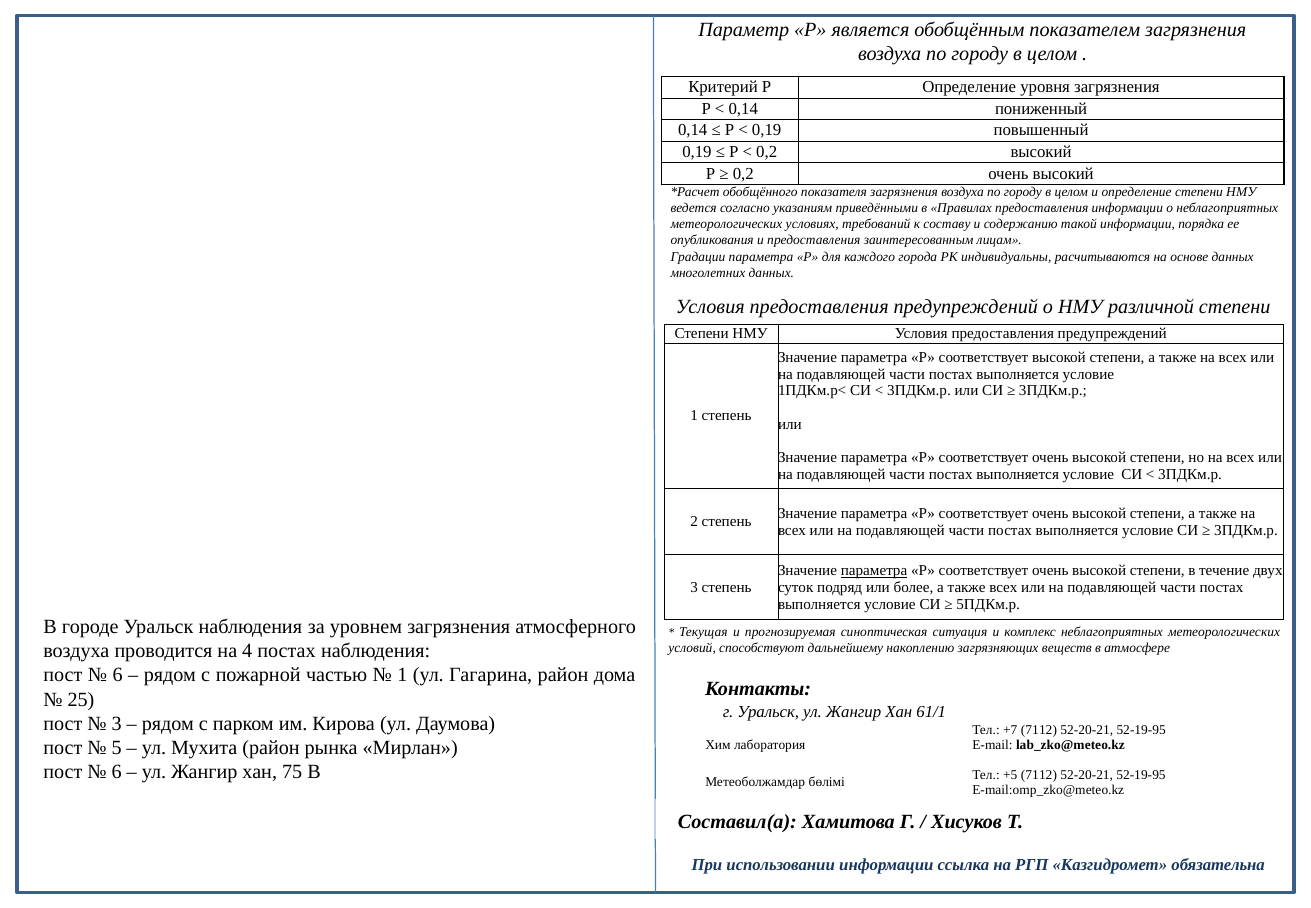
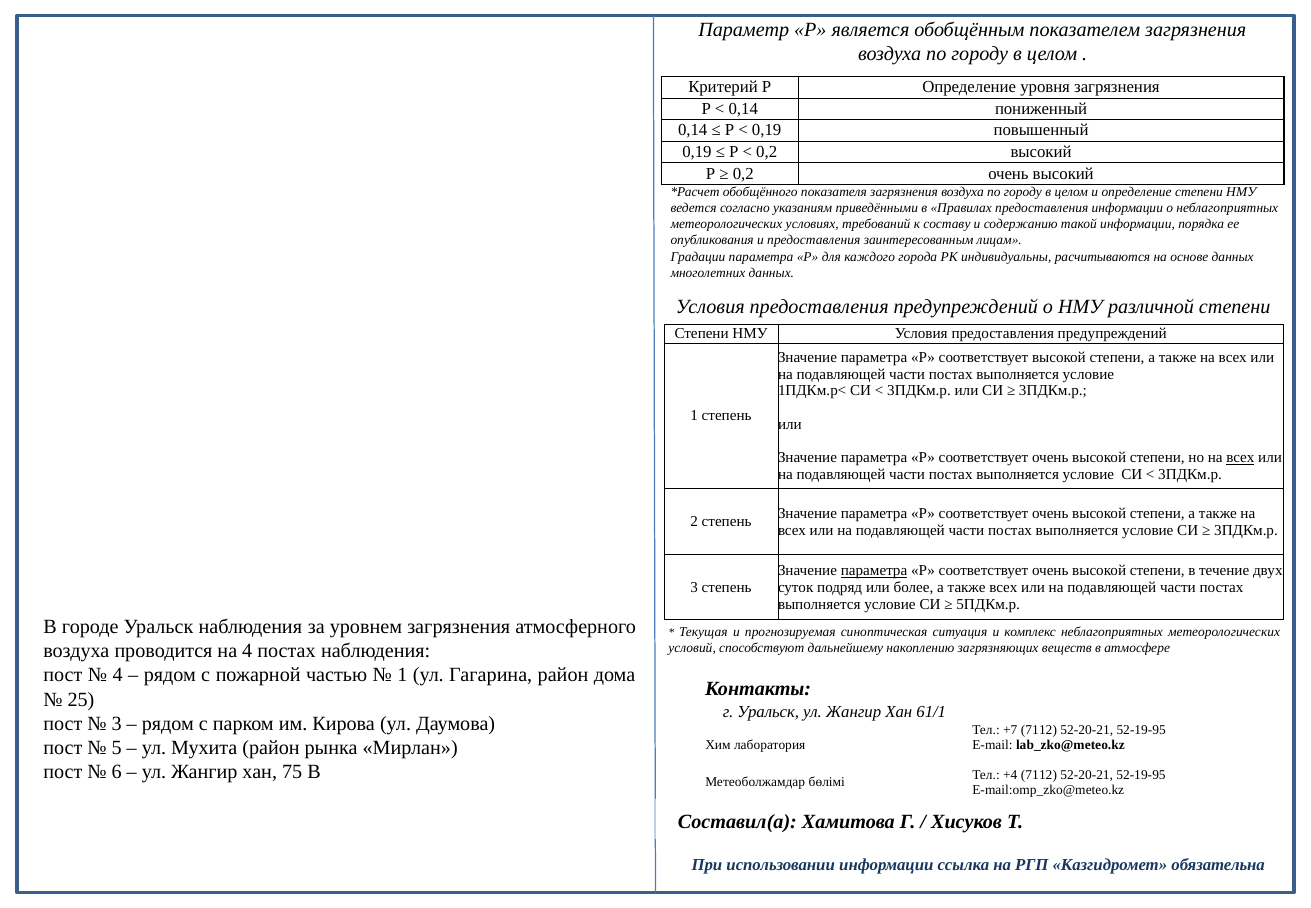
всех at (1240, 458) underline: none -> present
6 at (118, 675): 6 -> 4
+5: +5 -> +4
